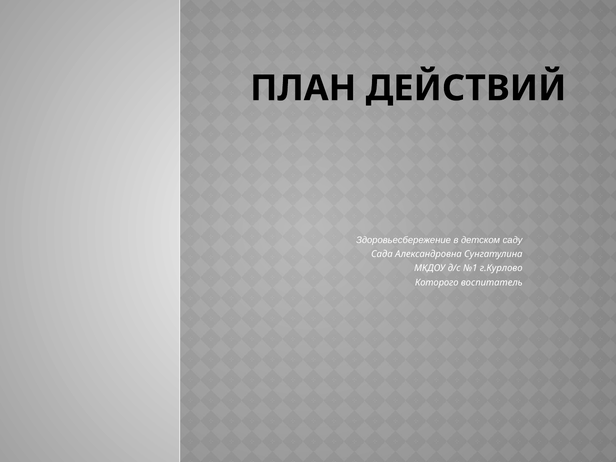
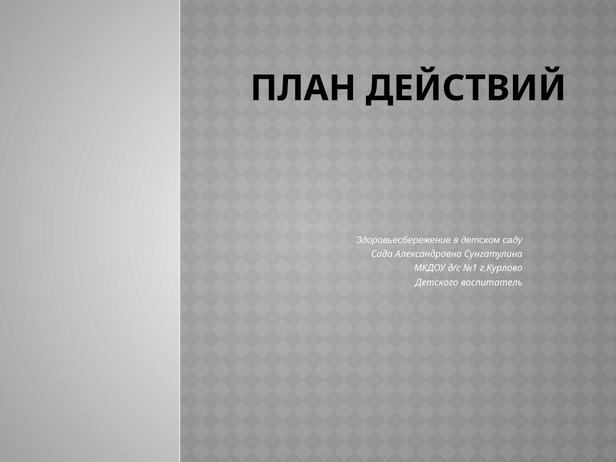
Которого: Которого -> Детского
